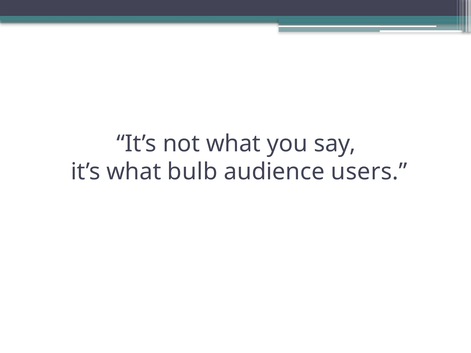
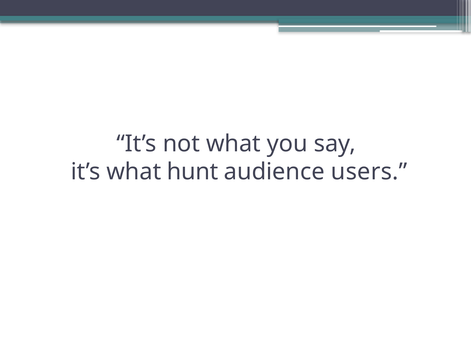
bulb: bulb -> hunt
